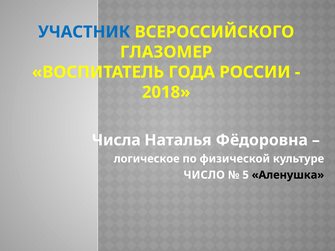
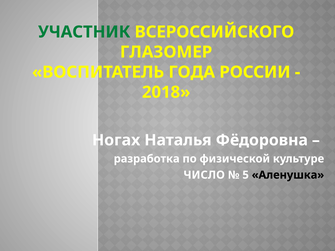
УЧАСТНИК colour: blue -> green
Числа: Числа -> Ногах
логическое: логическое -> разработка
